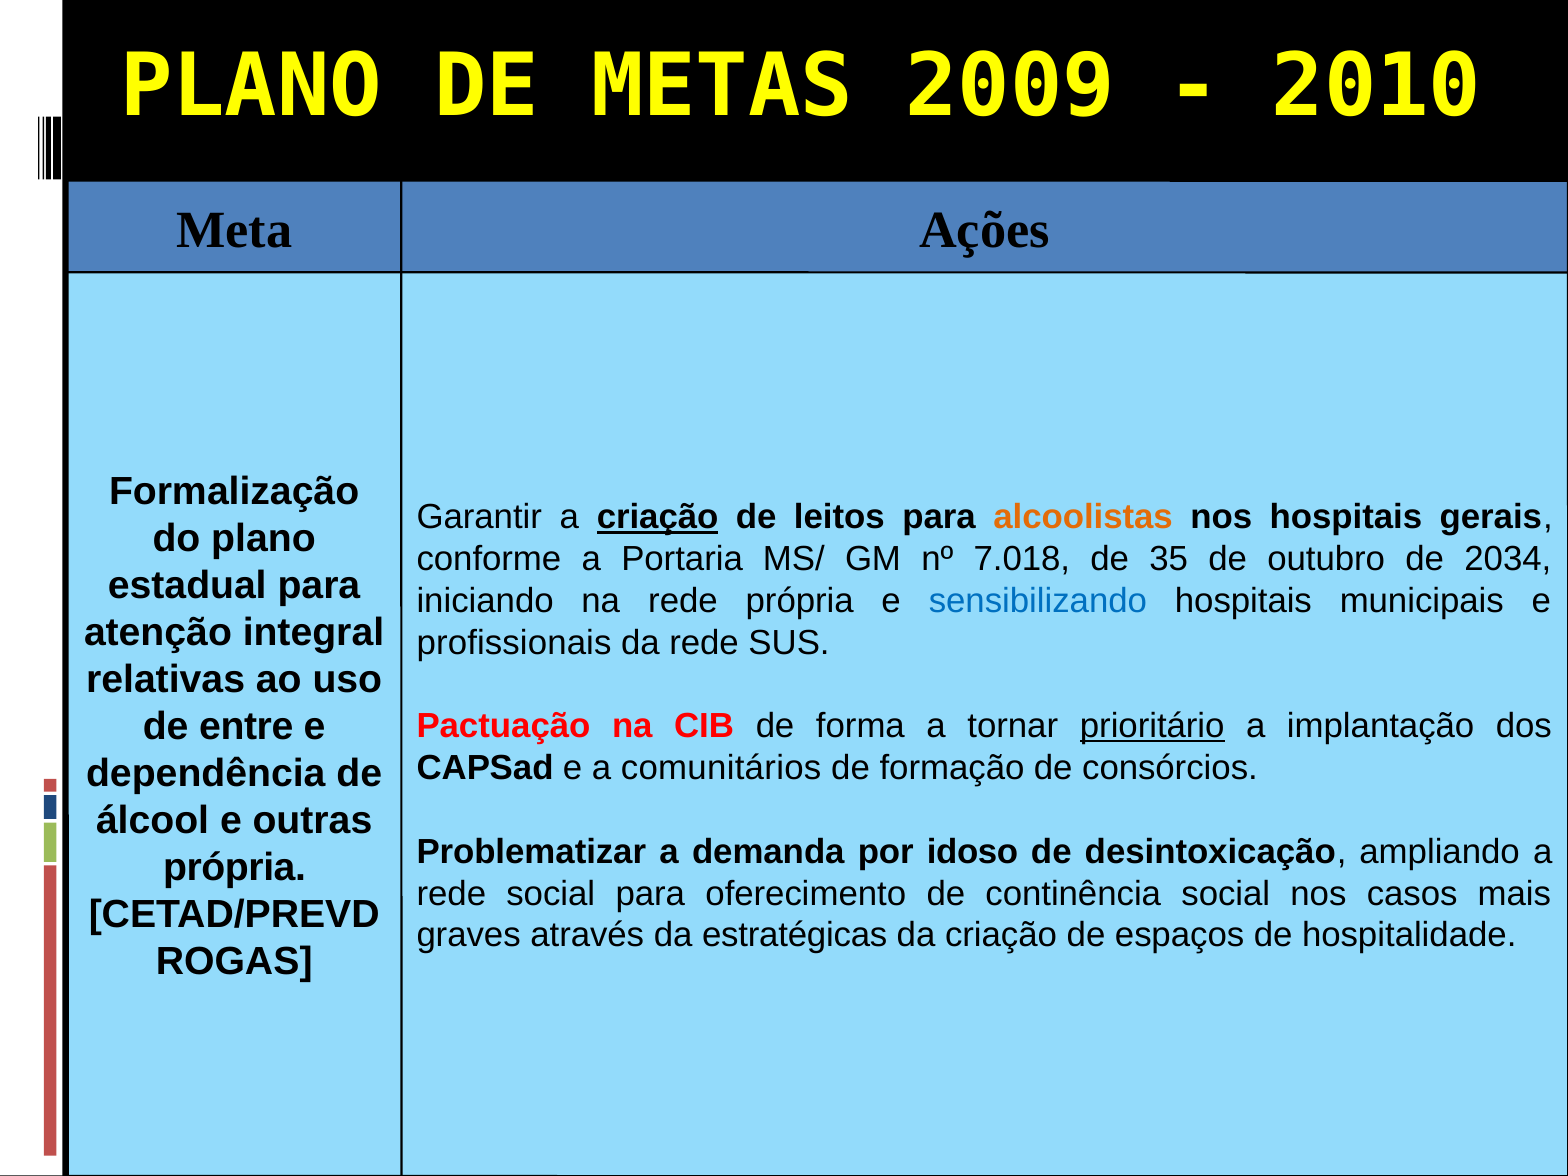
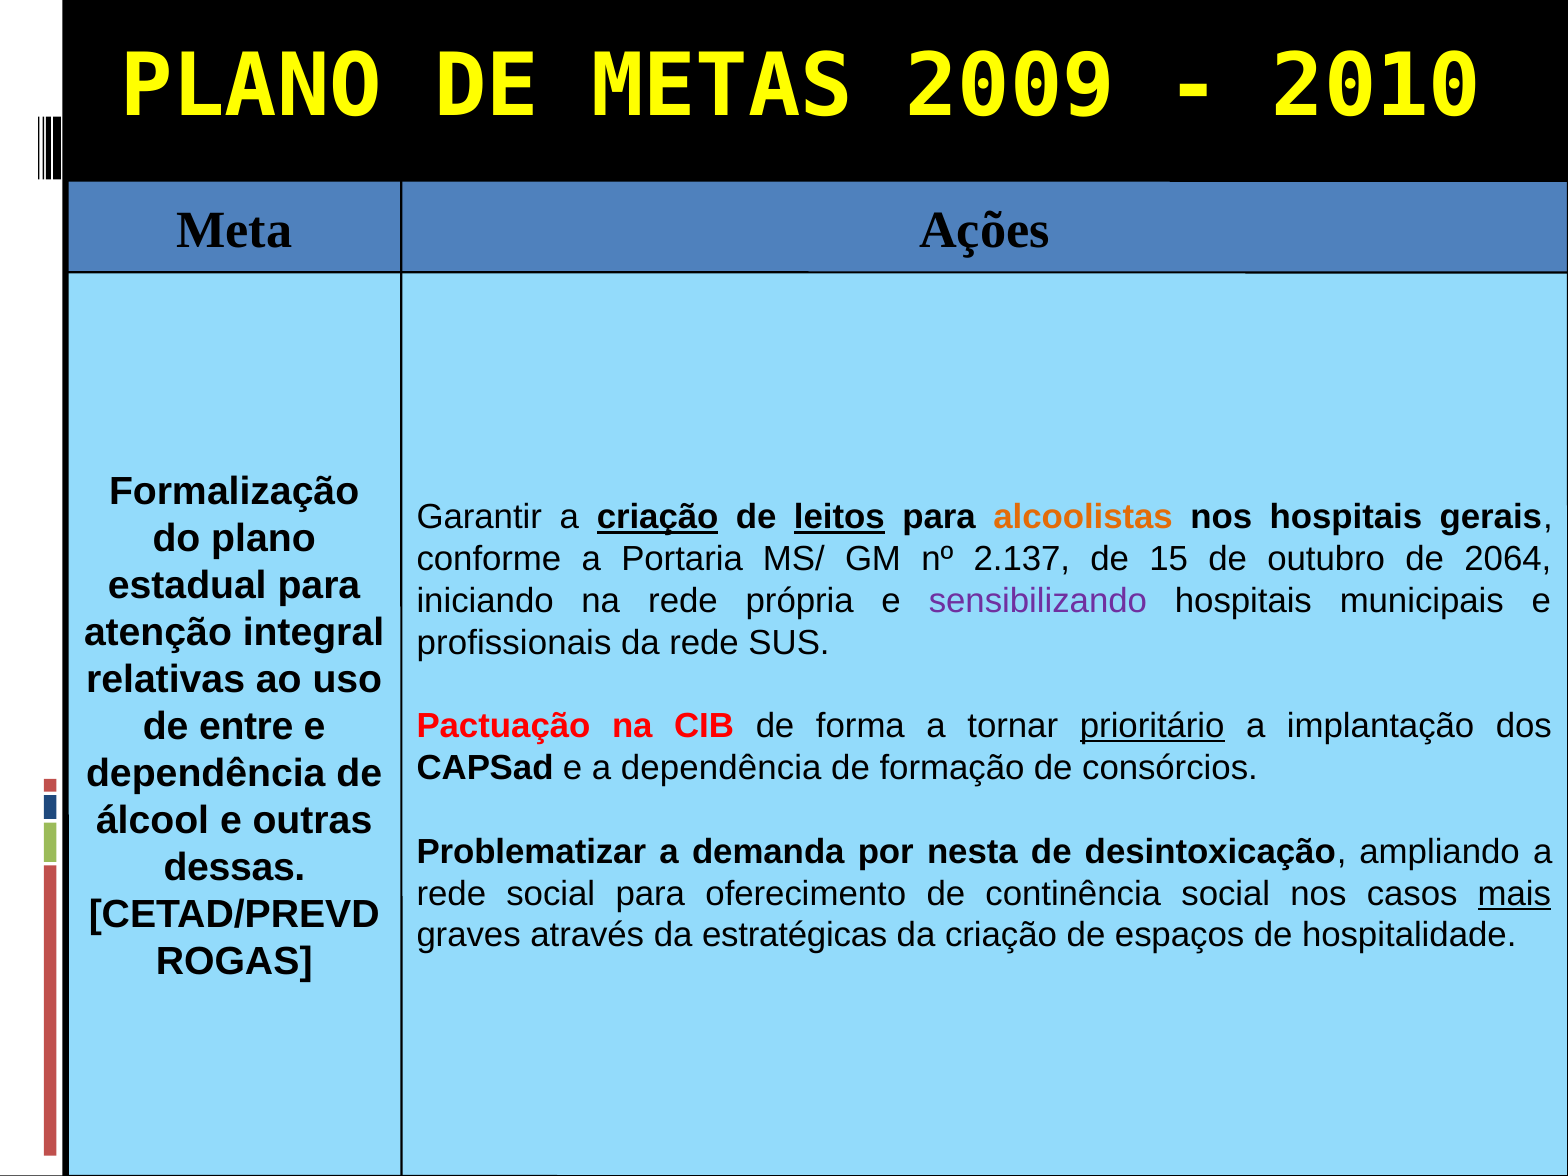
leitos underline: none -> present
7.018: 7.018 -> 2.137
35: 35 -> 15
2034: 2034 -> 2064
sensibilizando colour: blue -> purple
a comunitários: comunitários -> dependência
idoso: idoso -> nesta
própria at (235, 868): própria -> dessas
mais underline: none -> present
